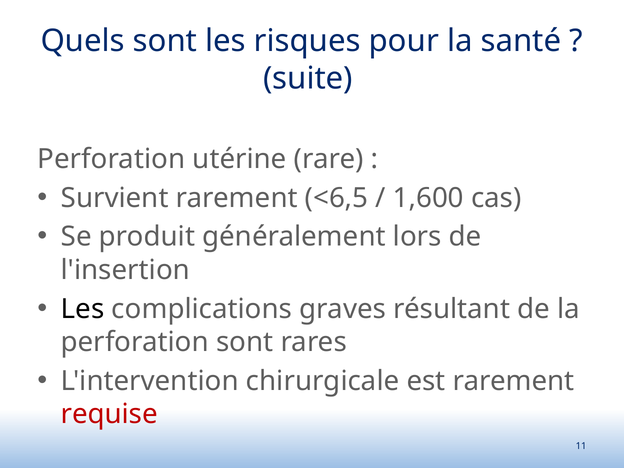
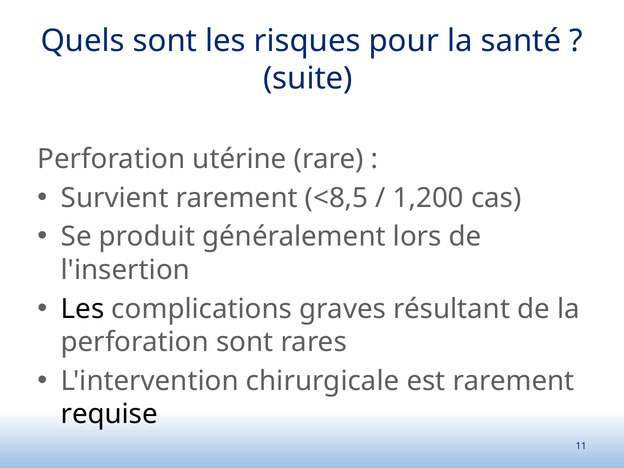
<6,5: <6,5 -> <8,5
1,600: 1,600 -> 1,200
requise colour: red -> black
